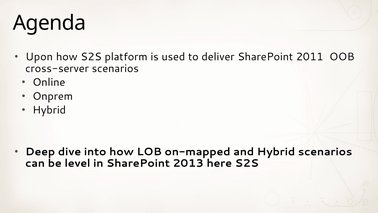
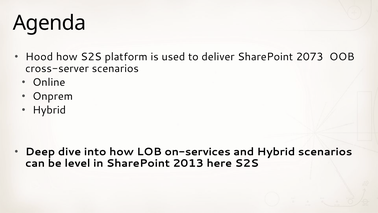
Upon: Upon -> Hood
2011: 2011 -> 2073
on-mapped: on-mapped -> on-services
